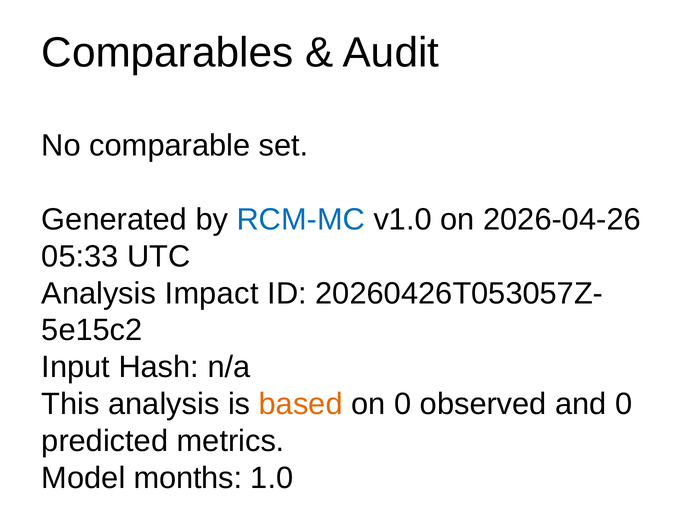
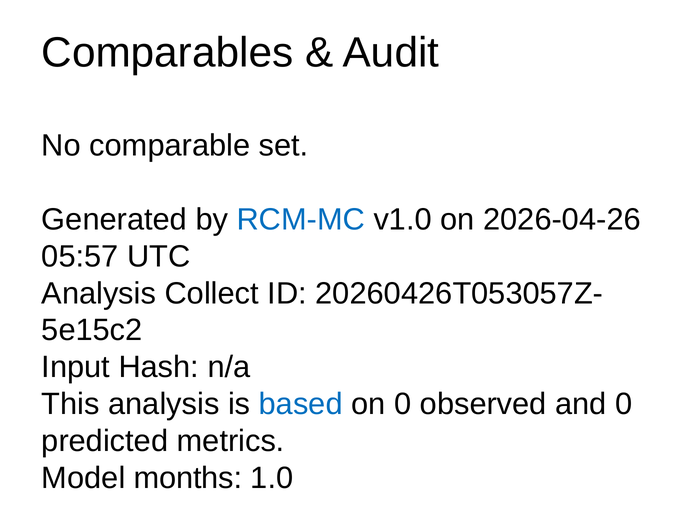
05:33: 05:33 -> 05:57
Impact: Impact -> Collect
based colour: orange -> blue
